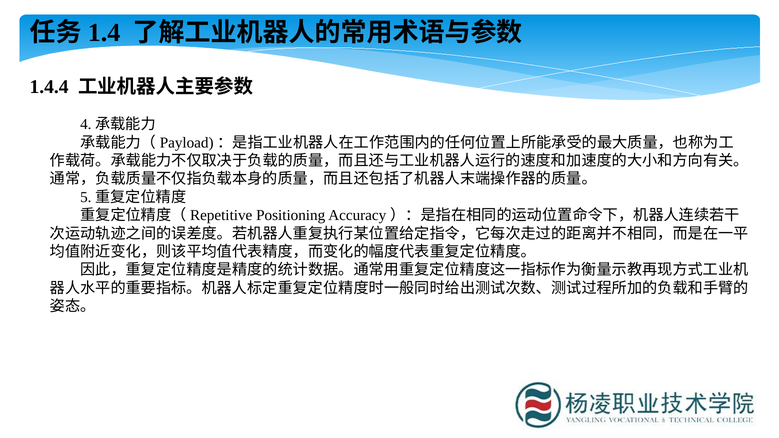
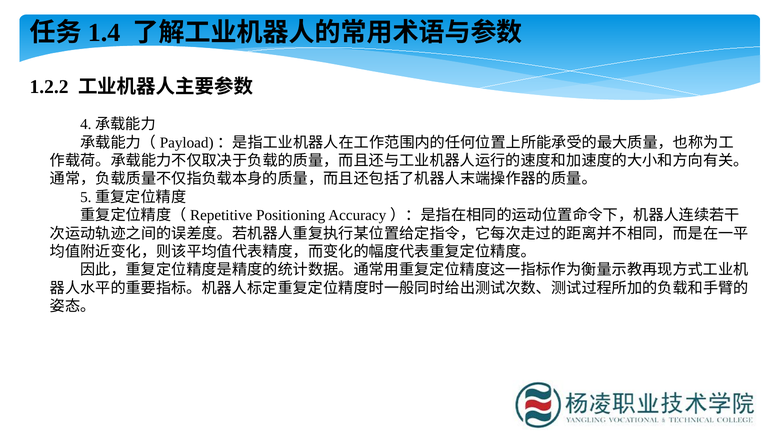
1.4.4: 1.4.4 -> 1.2.2
